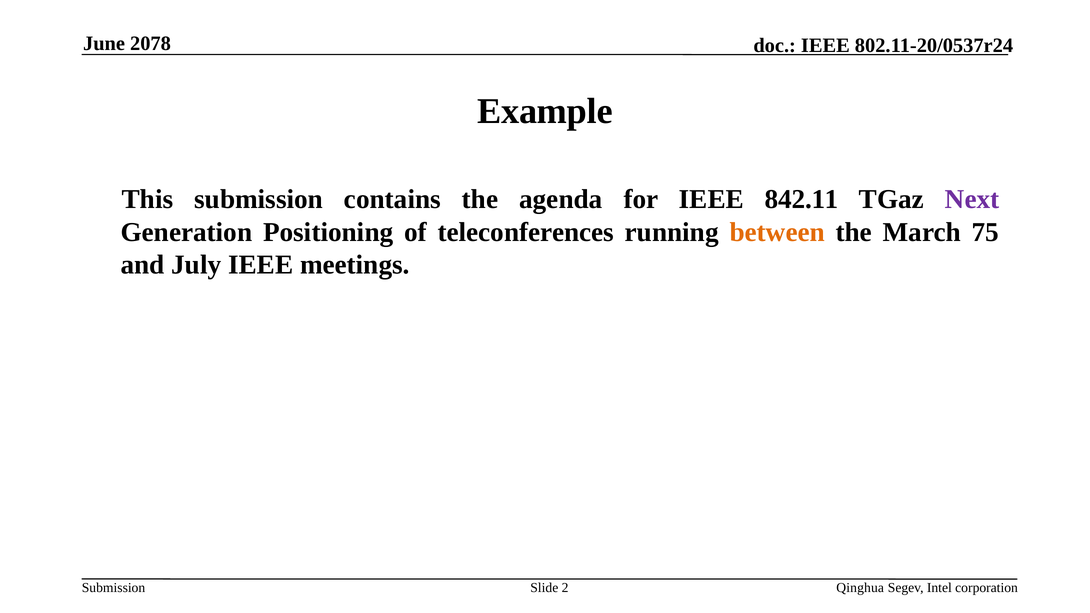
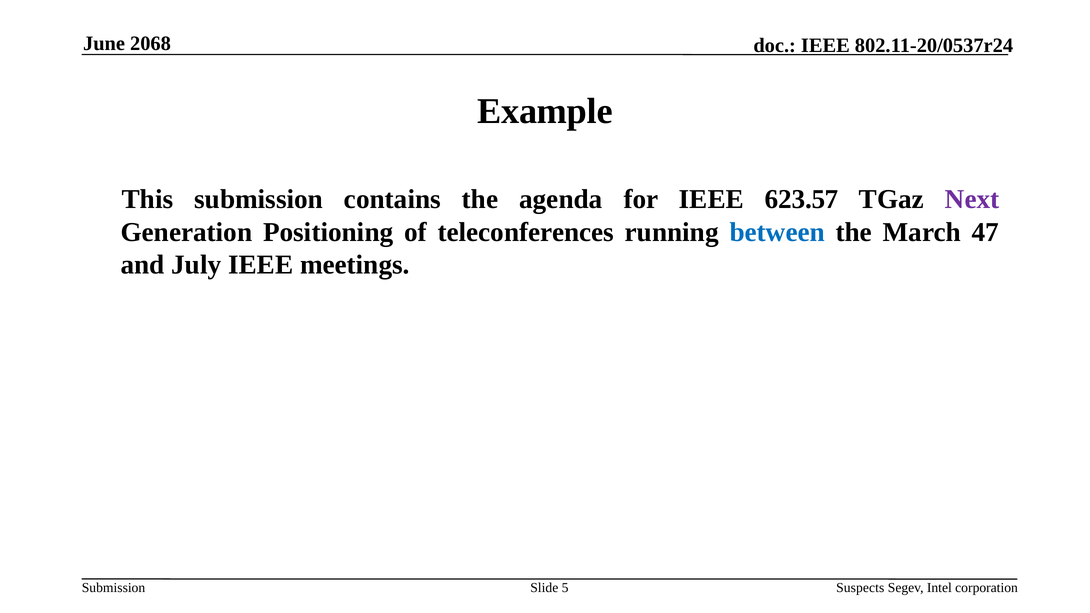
2078: 2078 -> 2068
842.11: 842.11 -> 623.57
between colour: orange -> blue
75: 75 -> 47
2: 2 -> 5
Qinghua: Qinghua -> Suspects
